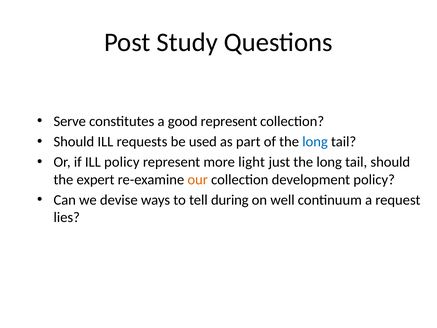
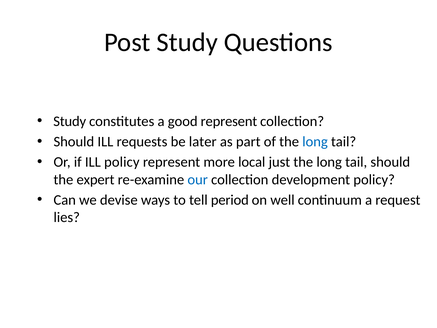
Serve at (70, 121): Serve -> Study
used: used -> later
light: light -> local
our colour: orange -> blue
during: during -> period
